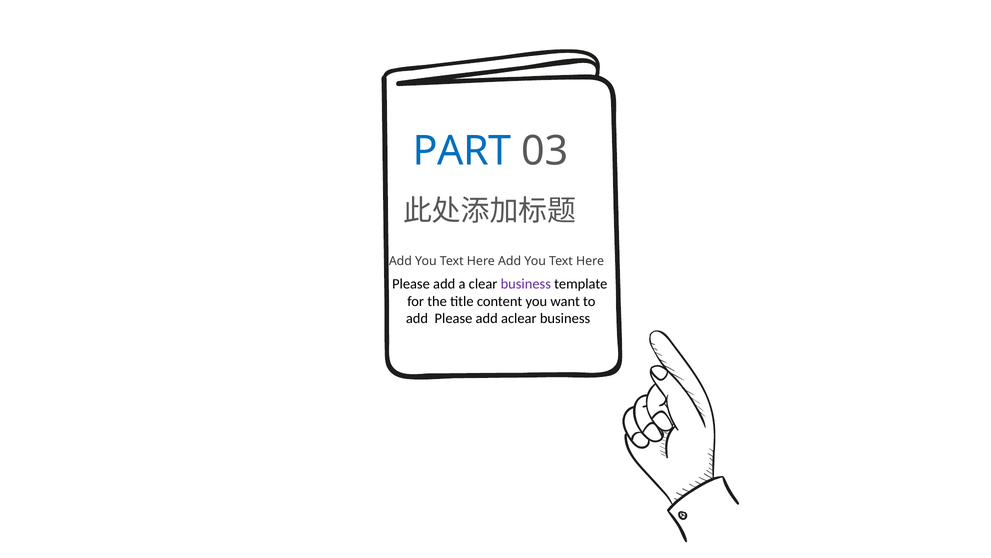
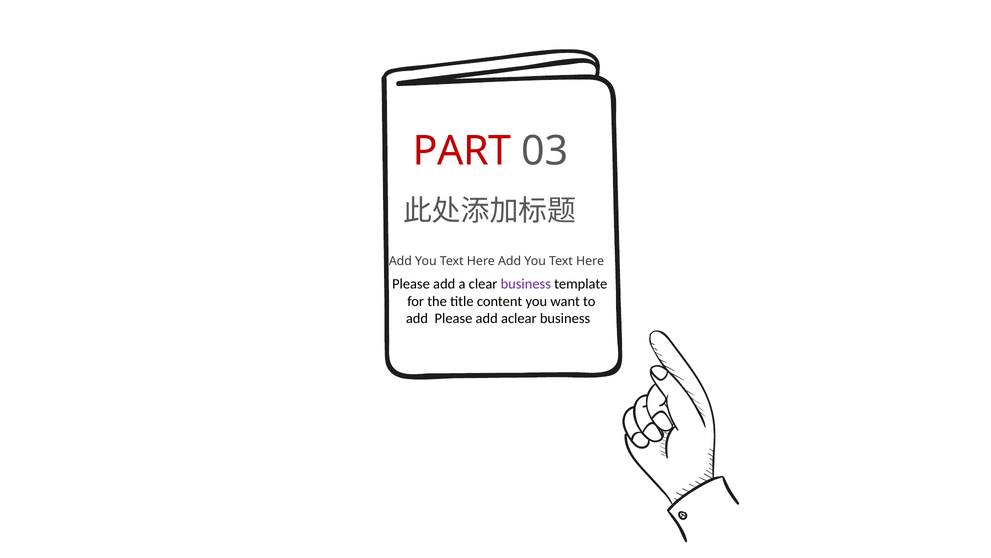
PART colour: blue -> red
